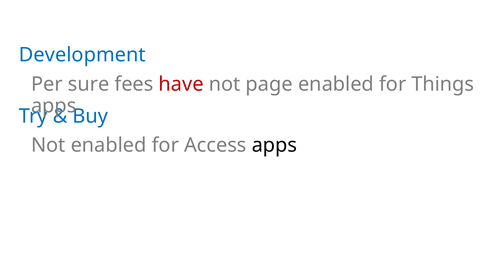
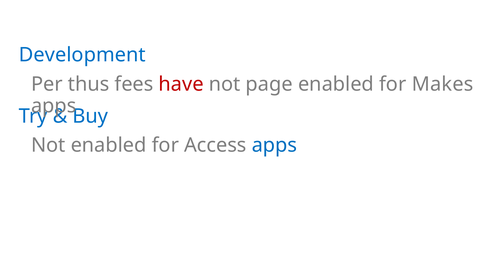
sure: sure -> thus
Things: Things -> Makes
apps at (274, 145) colour: black -> blue
